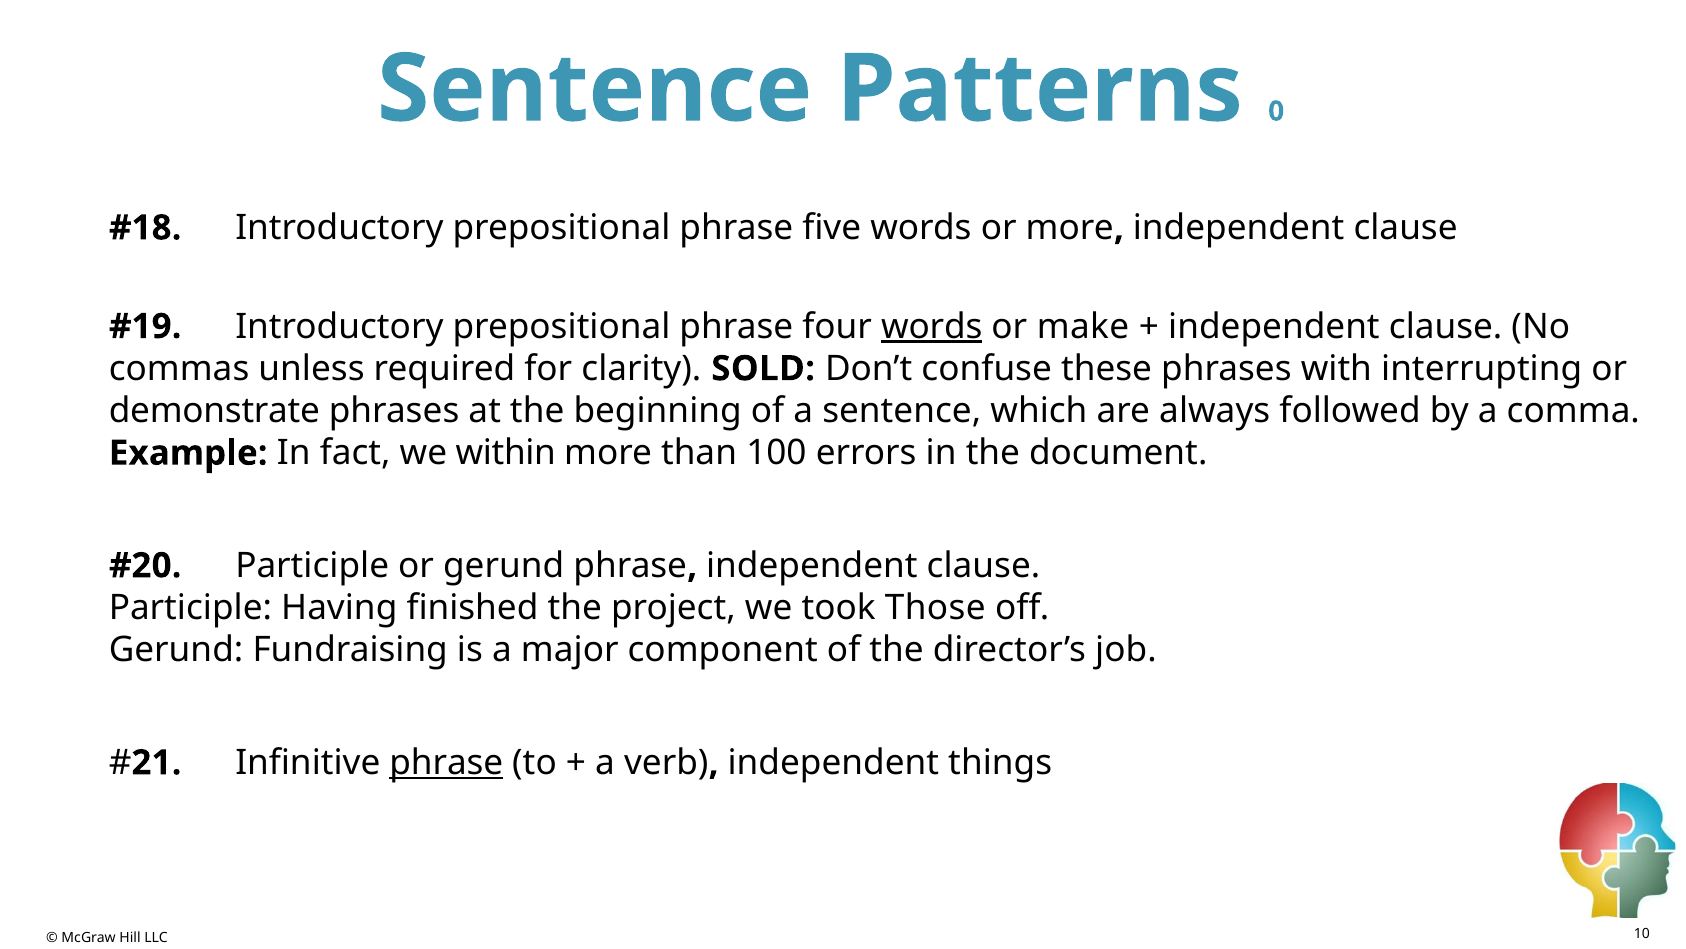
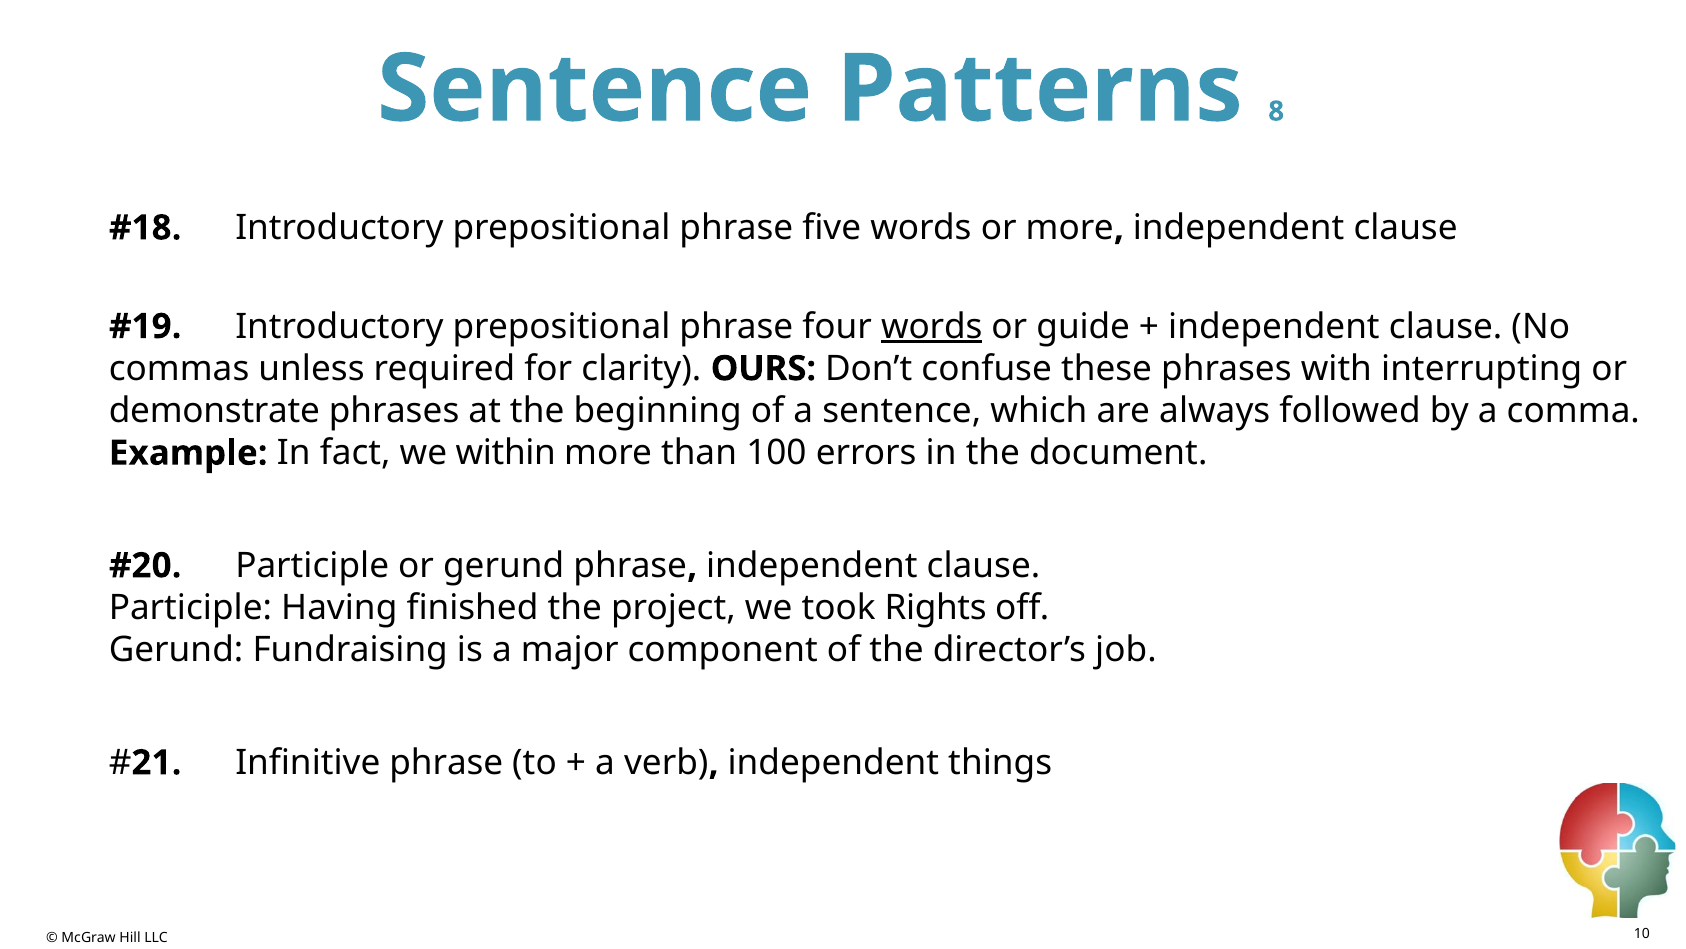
0: 0 -> 8
make: make -> guide
SOLD: SOLD -> OURS
Those: Those -> Rights
phrase at (446, 762) underline: present -> none
